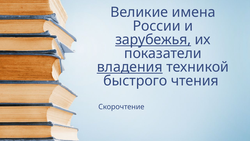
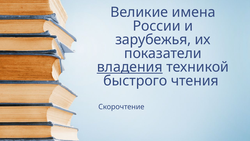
зарубежья underline: present -> none
